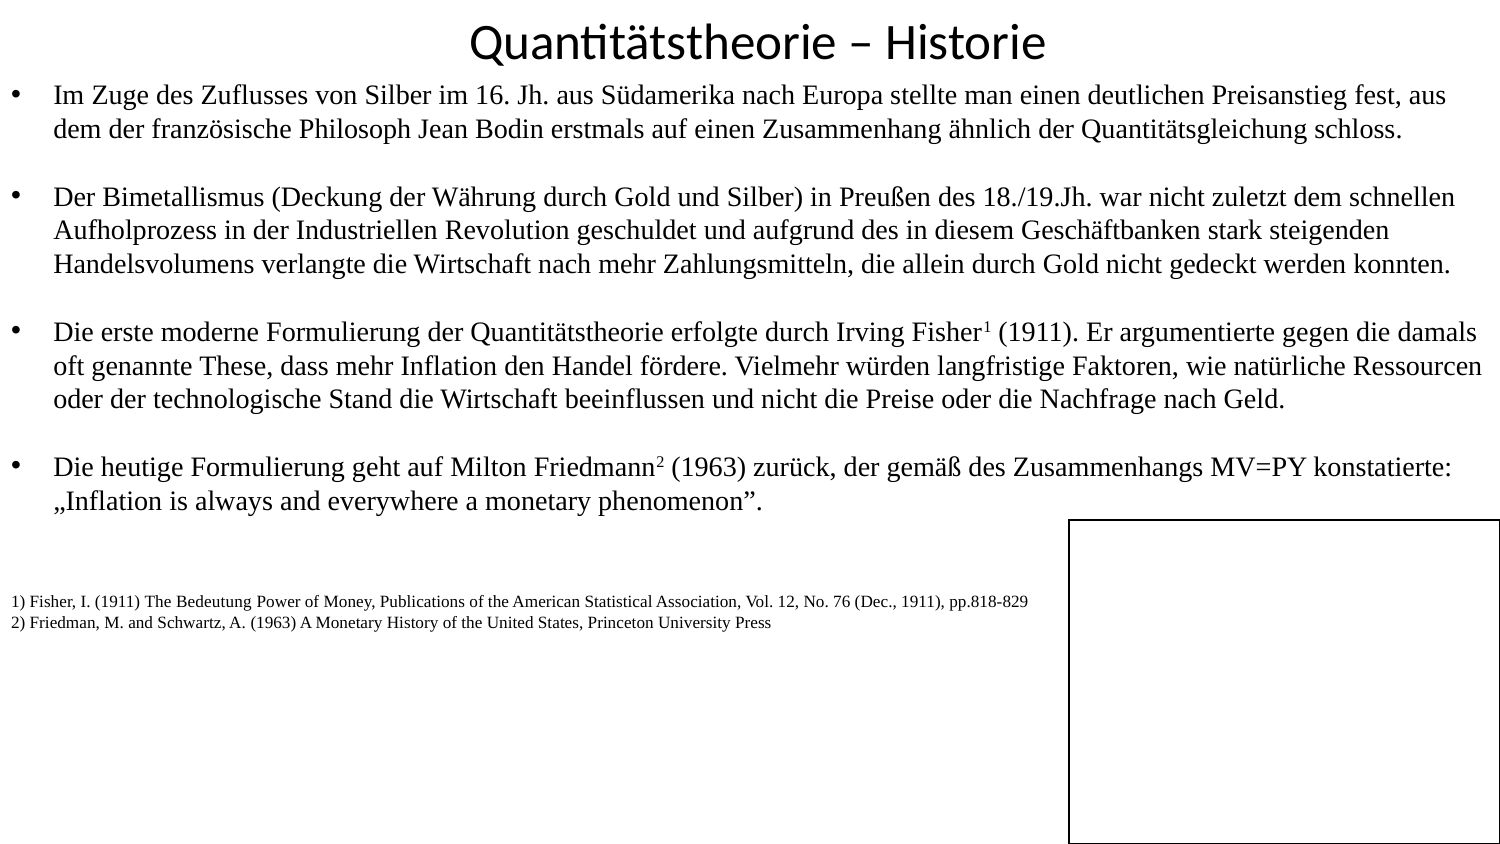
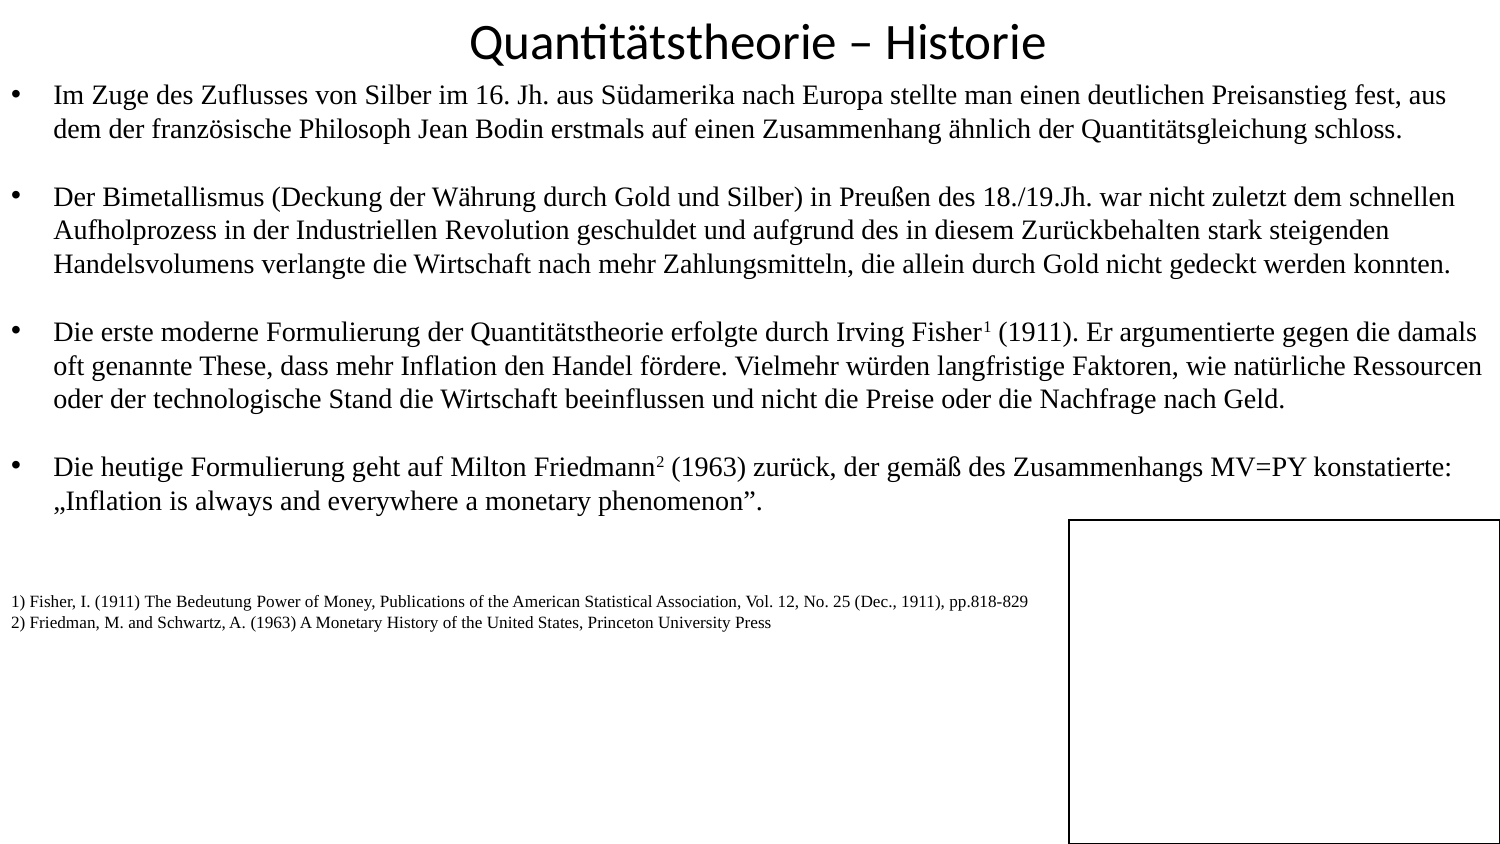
Geschäftbanken: Geschäftbanken -> Zurückbehalten
76: 76 -> 25
